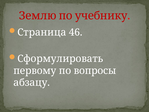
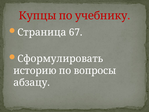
Землю: Землю -> Купцы
46: 46 -> 67
первому: первому -> историю
